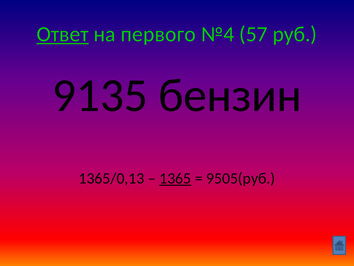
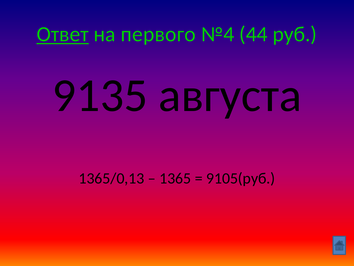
57: 57 -> 44
бензин: бензин -> августа
1365 underline: present -> none
9505(руб: 9505(руб -> 9105(руб
